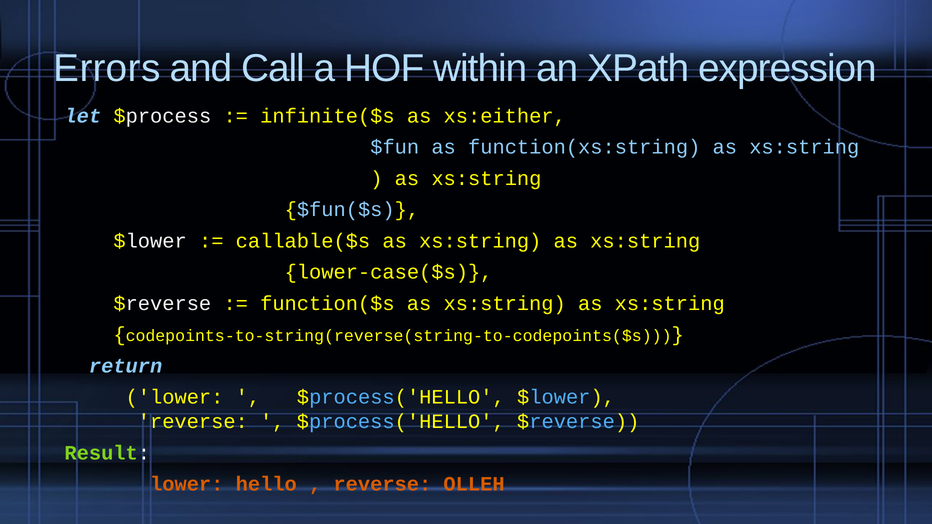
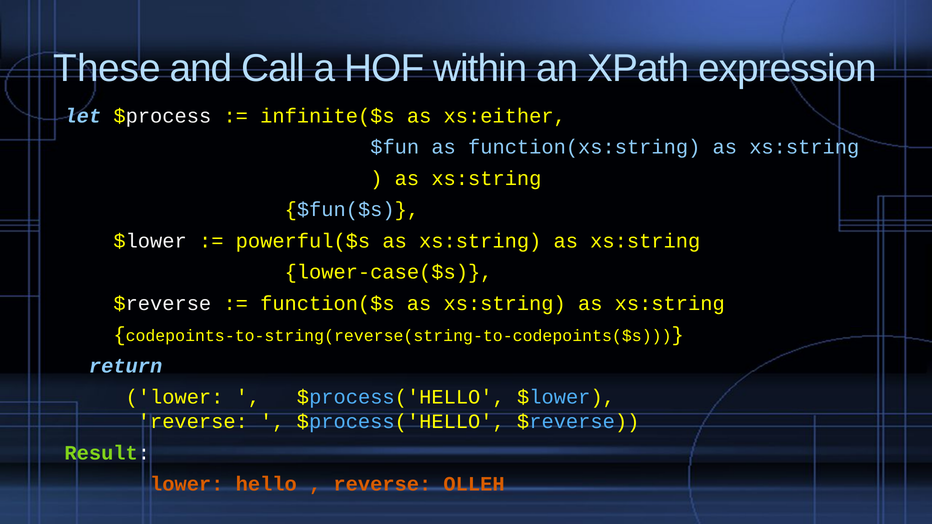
Errors: Errors -> These
callable($s: callable($s -> powerful($s
